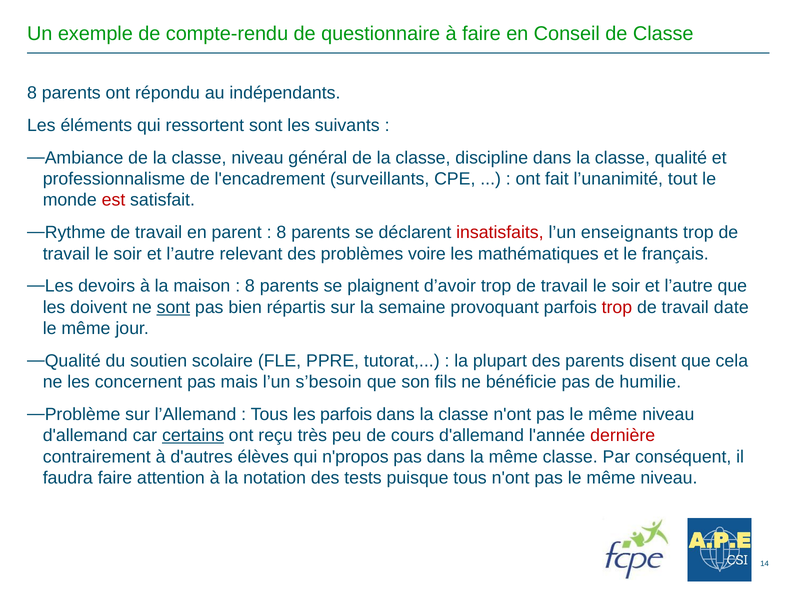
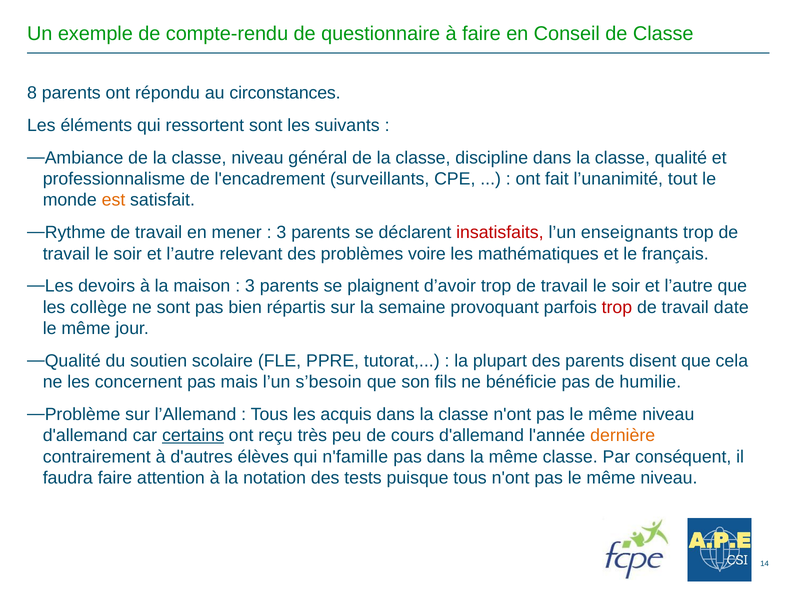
indépendants: indépendants -> circonstances
est colour: red -> orange
parent: parent -> mener
8 at (281, 233): 8 -> 3
8 at (250, 286): 8 -> 3
doivent: doivent -> collège
sont at (173, 308) underline: present -> none
les parfois: parfois -> acquis
dernière colour: red -> orange
n'propos: n'propos -> n'famille
